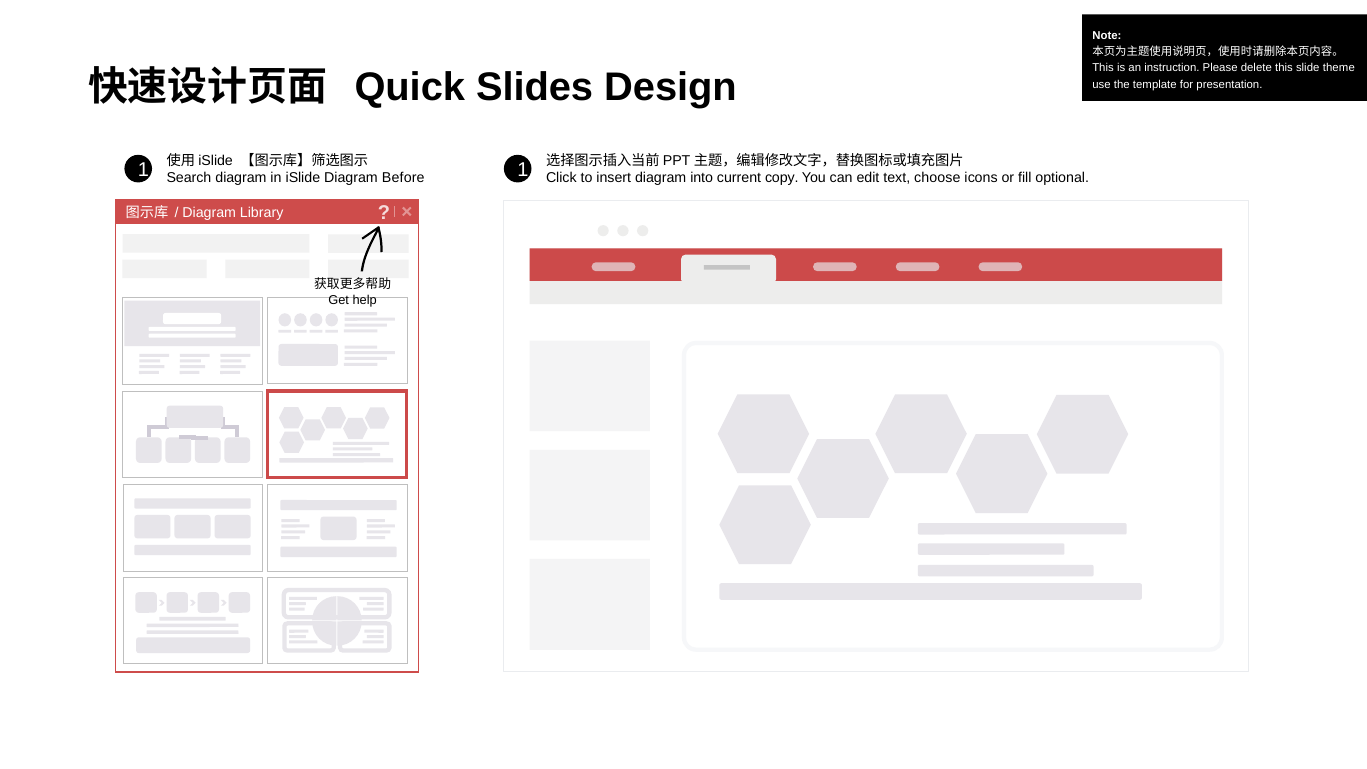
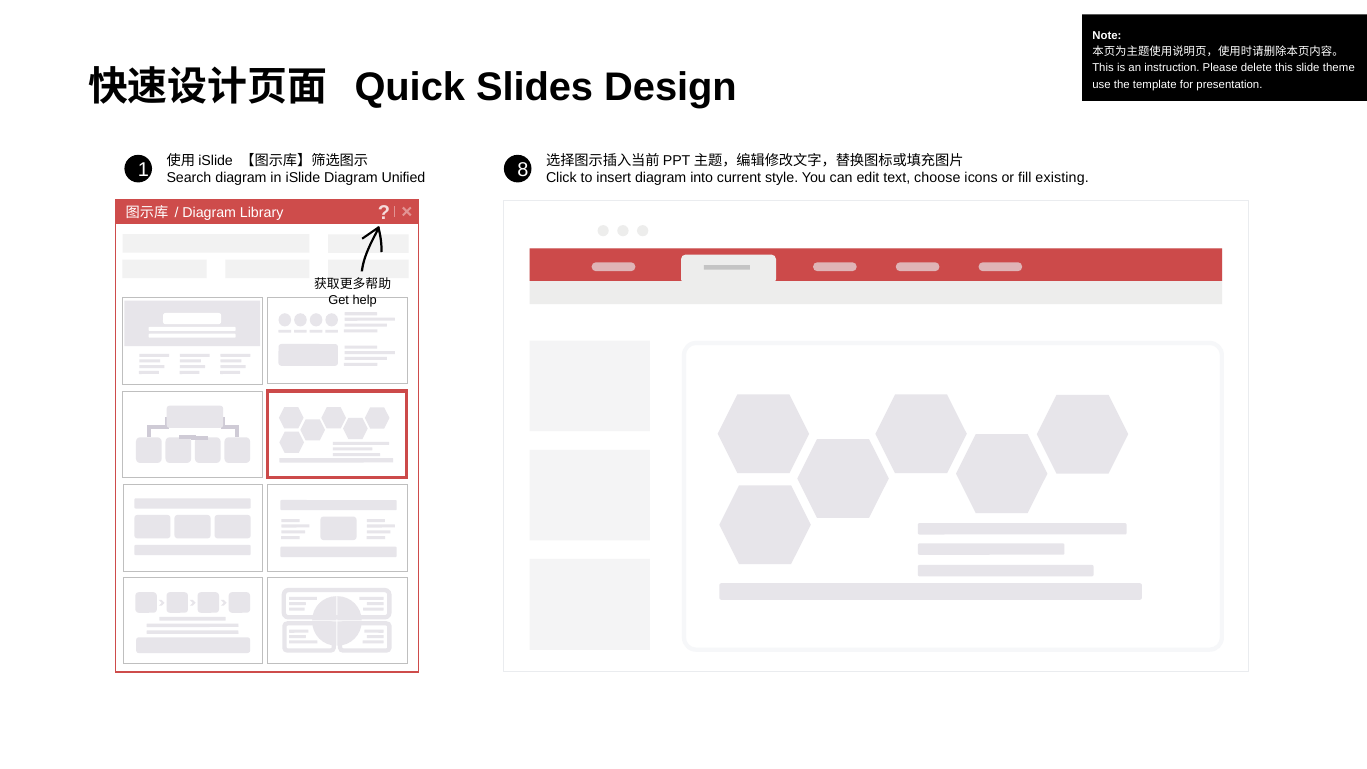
1 1: 1 -> 8
Before: Before -> Unified
copy: copy -> style
optional: optional -> existing
